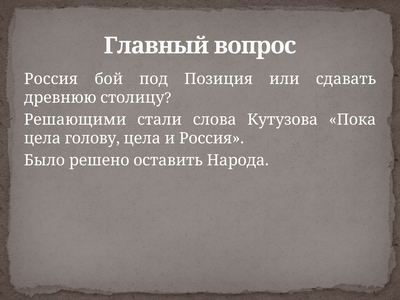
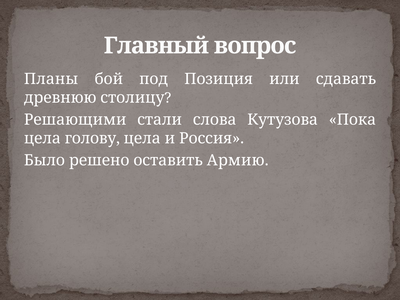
Россия at (51, 79): Россия -> Планы
Народа: Народа -> Армию
